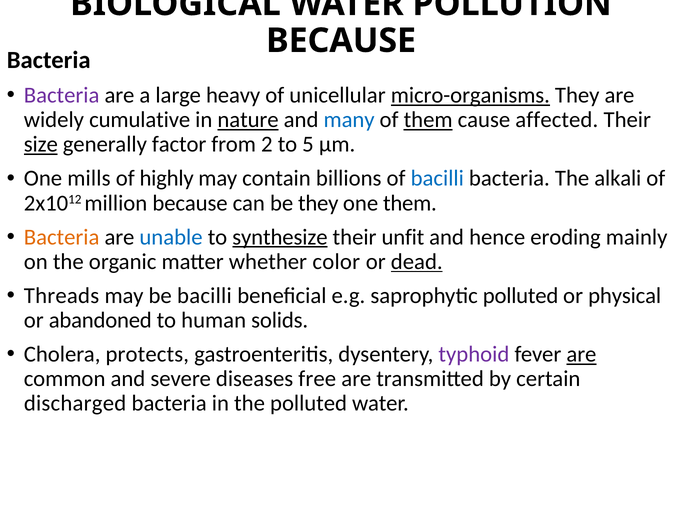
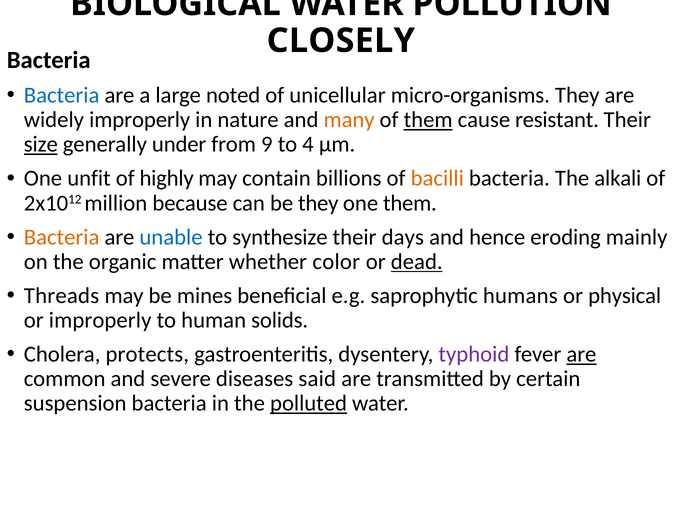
BECAUSE at (341, 41): BECAUSE -> CLOSELY
Bacteria at (62, 95) colour: purple -> blue
heavy: heavy -> noted
micro-organisms underline: present -> none
widely cumulative: cumulative -> improperly
nature underline: present -> none
many colour: blue -> orange
affected: affected -> resistant
factor: factor -> under
2: 2 -> 9
5: 5 -> 4
mills: mills -> unfit
bacilli at (437, 178) colour: blue -> orange
synthesize underline: present -> none
unfit: unfit -> days
be bacilli: bacilli -> mines
saprophytic polluted: polluted -> humans
or abandoned: abandoned -> improperly
free: free -> said
discharged: discharged -> suspension
polluted at (309, 403) underline: none -> present
